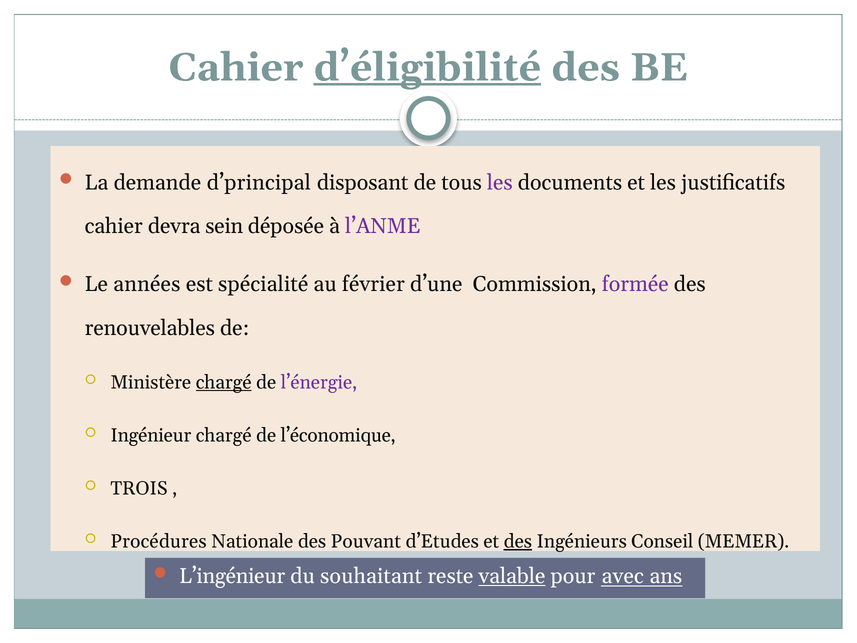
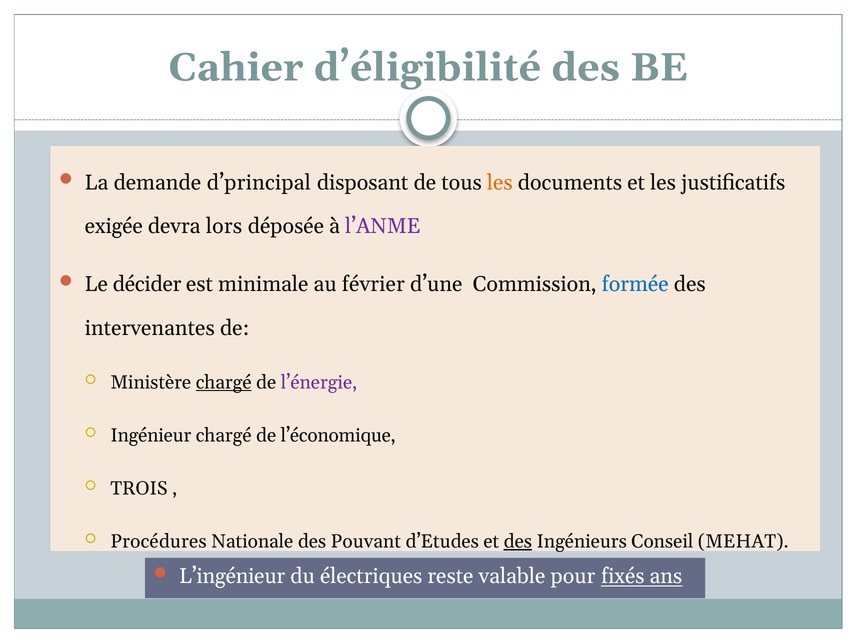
d’éligibilité underline: present -> none
les at (500, 182) colour: purple -> orange
cahier at (114, 226): cahier -> exigée
sein: sein -> lors
années: années -> décider
spécialité: spécialité -> minimale
formée colour: purple -> blue
renouvelables: renouvelables -> intervenantes
MEMER: MEMER -> MEHAT
souhaitant: souhaitant -> électriques
valable underline: present -> none
avec: avec -> fixés
